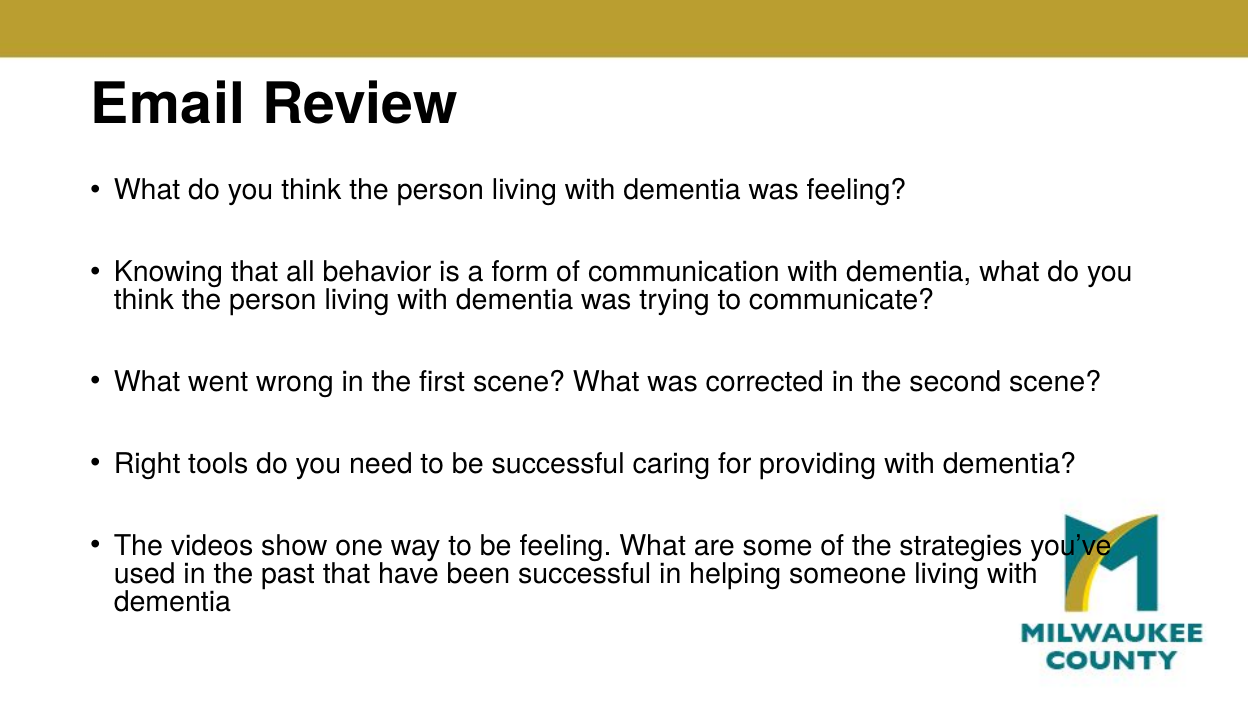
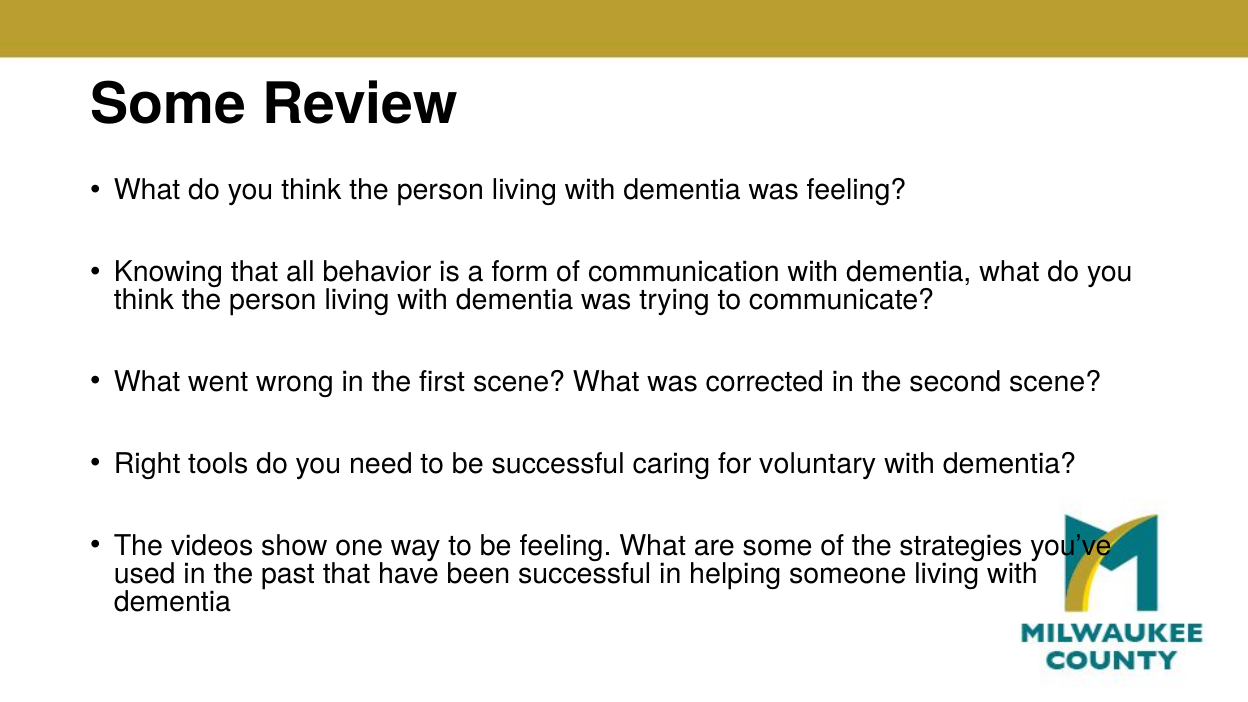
Email at (168, 105): Email -> Some
providing: providing -> voluntary
